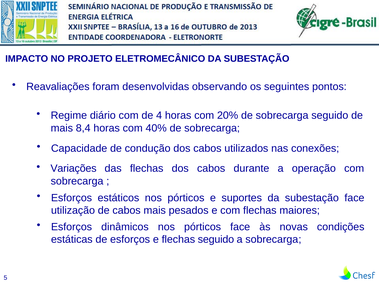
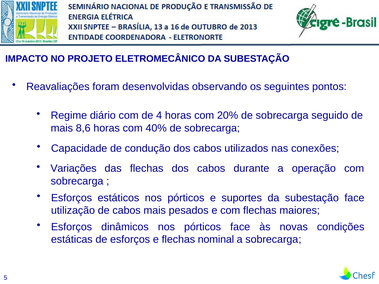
8,4: 8,4 -> 8,6
flechas seguido: seguido -> nominal
